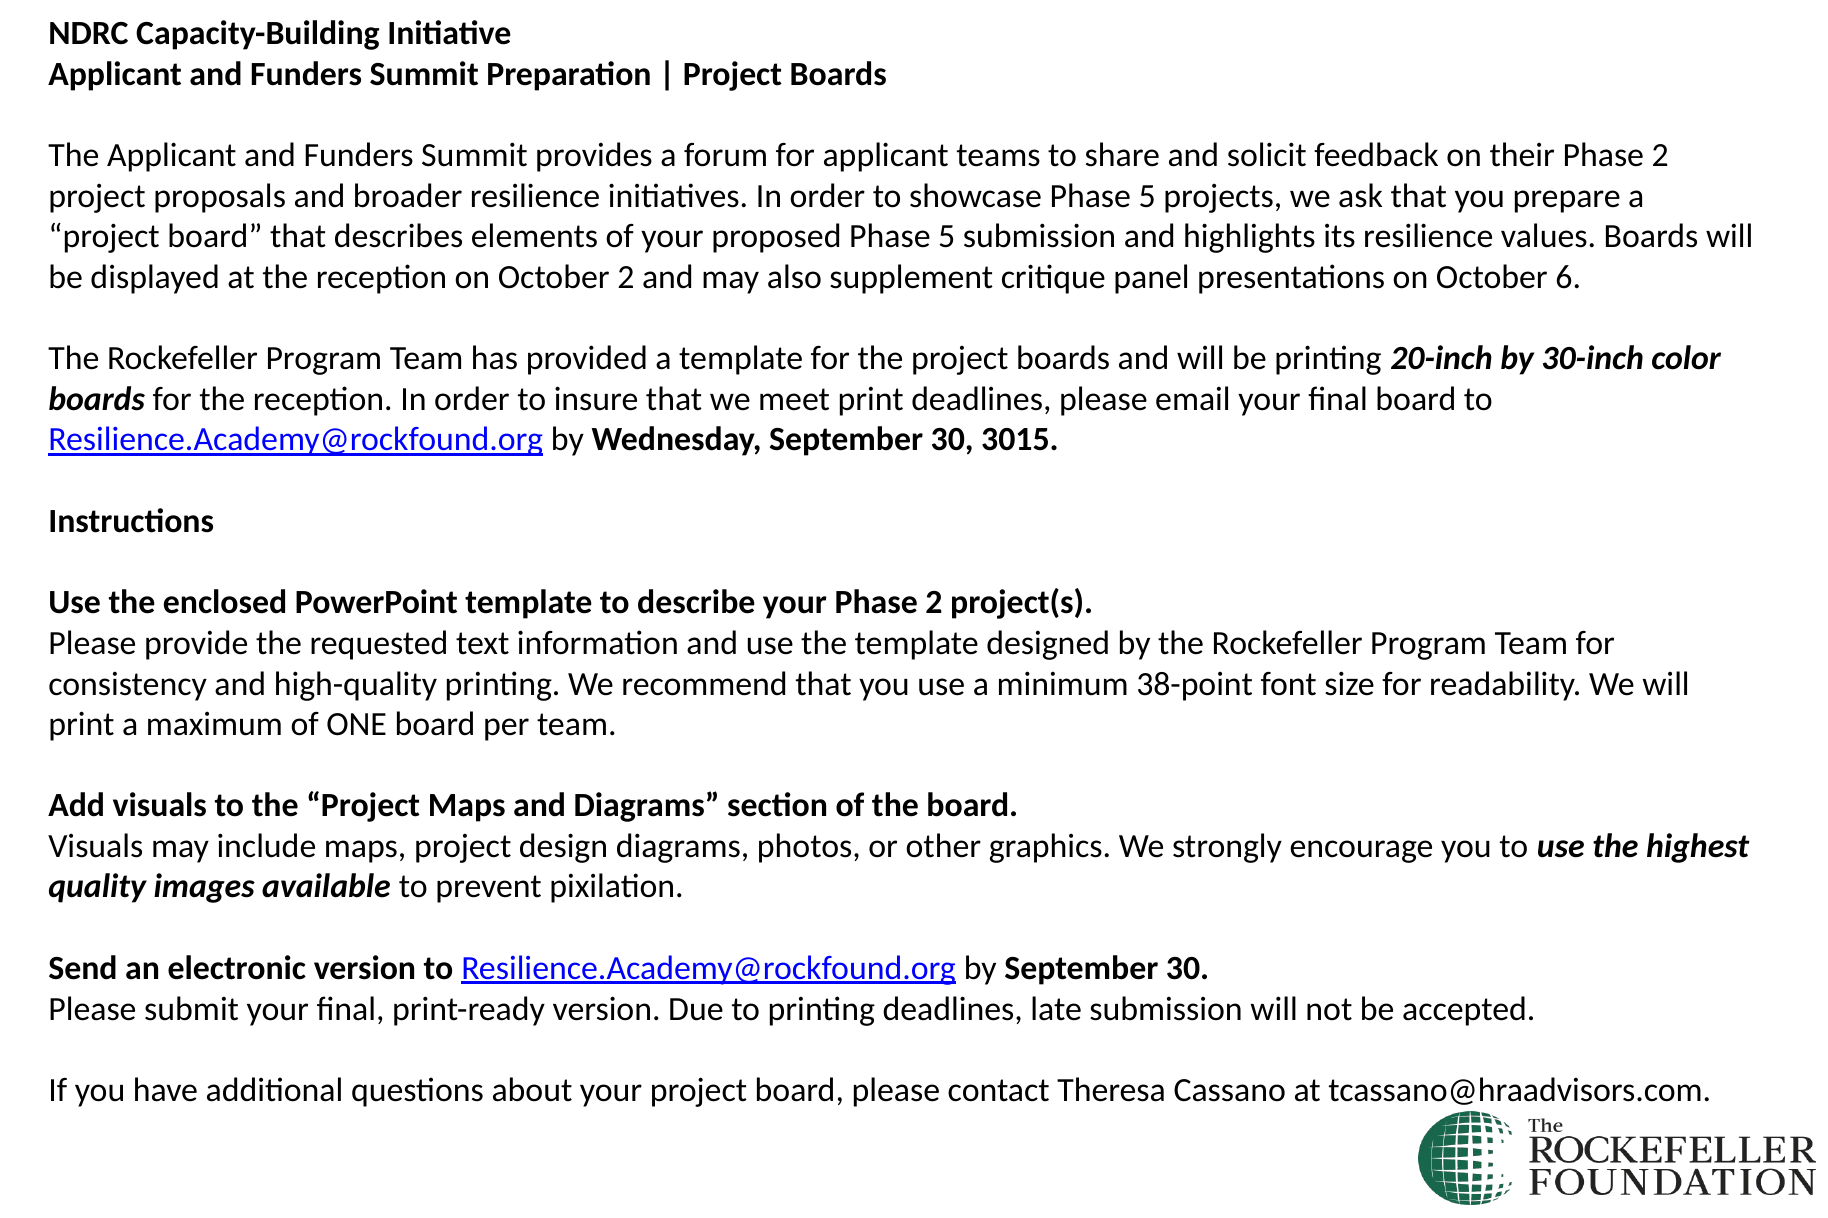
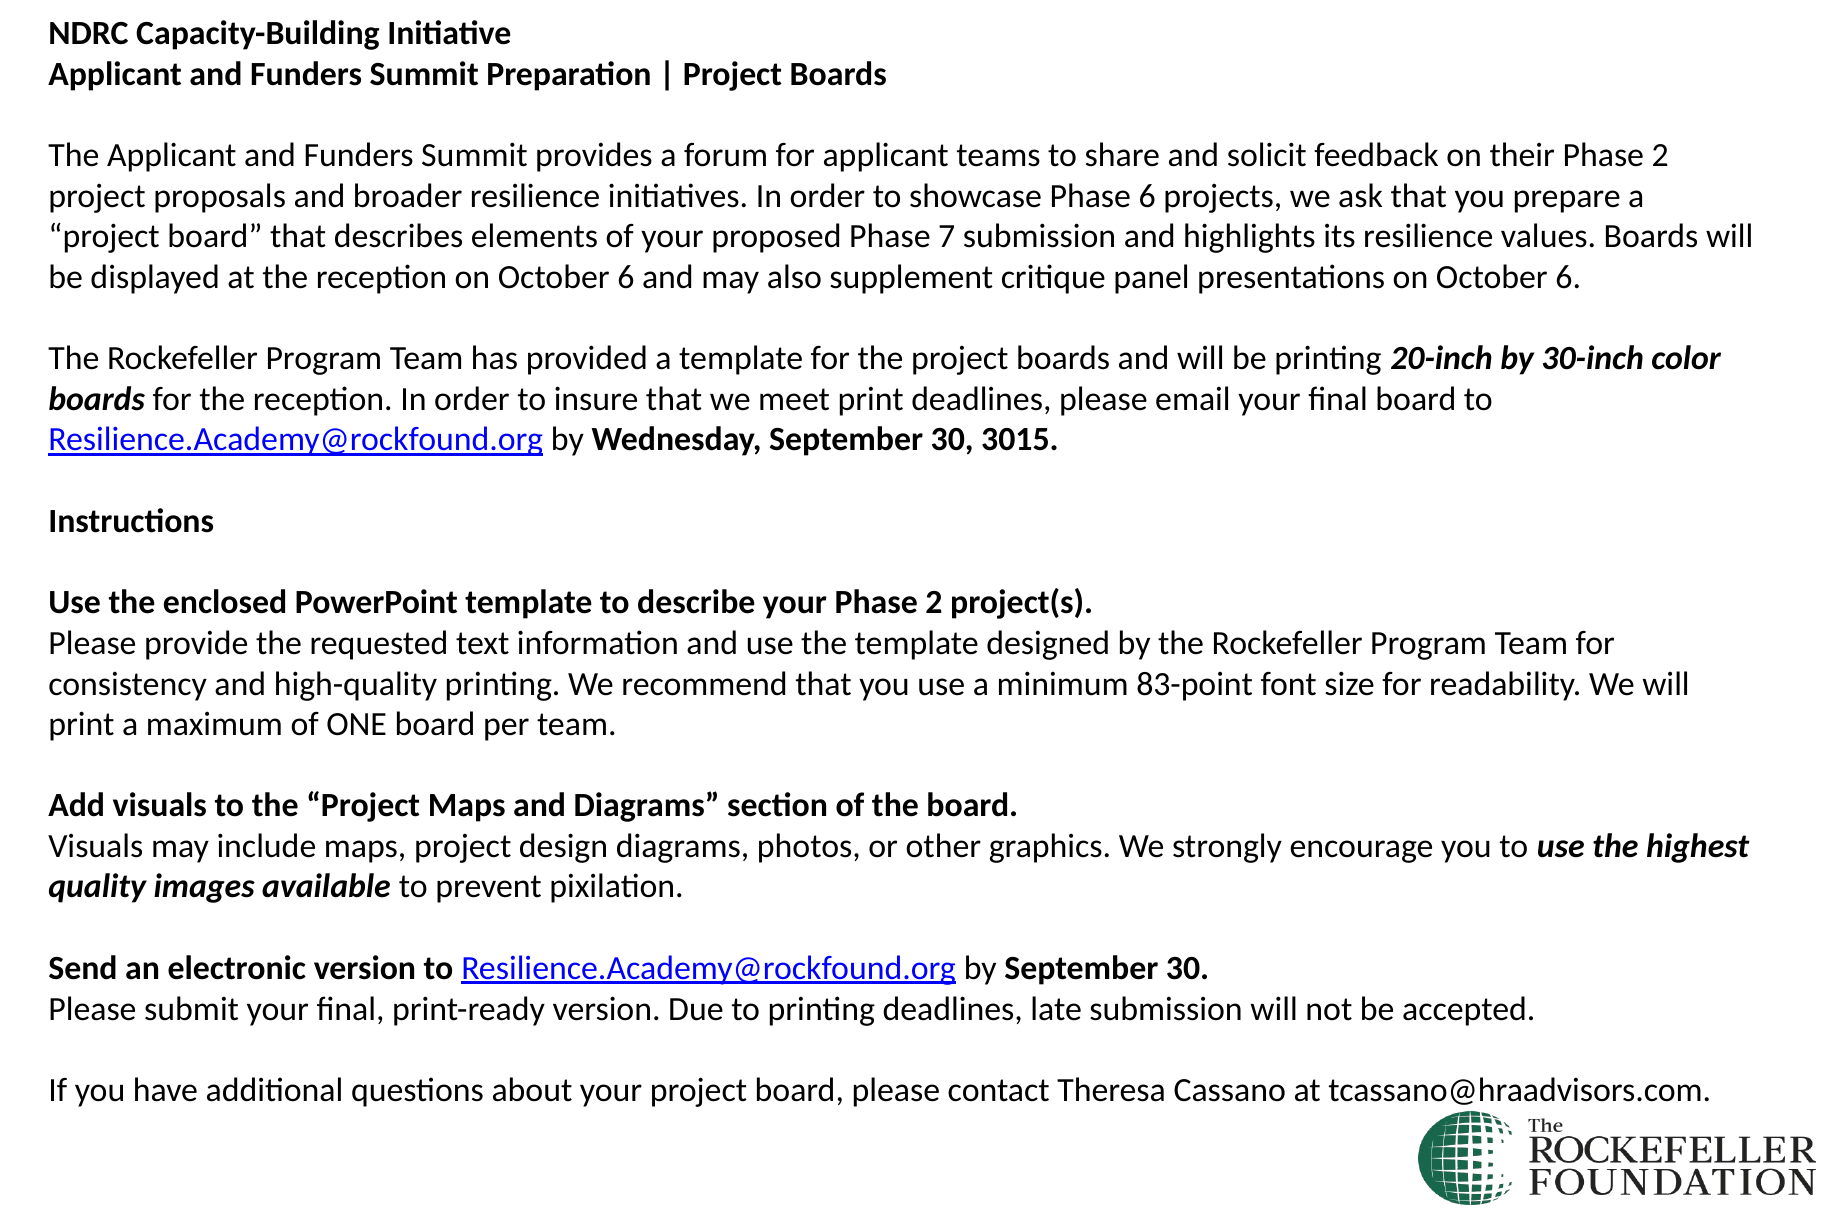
showcase Phase 5: 5 -> 6
proposed Phase 5: 5 -> 7
reception on October 2: 2 -> 6
38-point: 38-point -> 83-point
